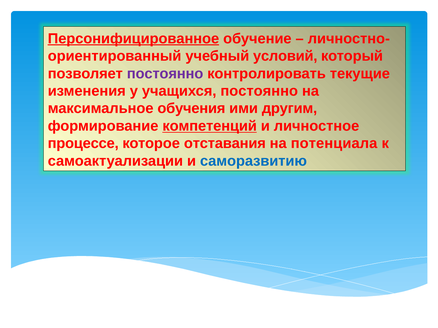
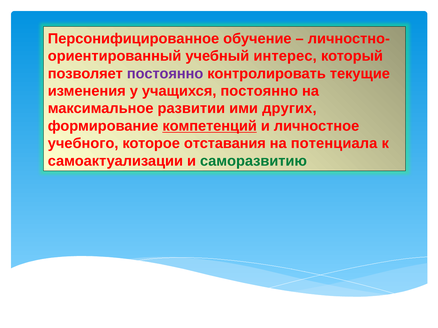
Персонифицированное underline: present -> none
условий: условий -> интерес
обучения: обучения -> развитии
другим: другим -> других
процессе: процессе -> учебного
саморазвитию colour: blue -> green
